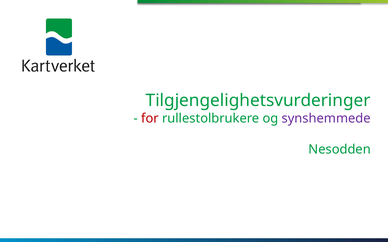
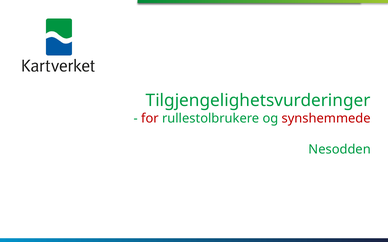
synshemmede colour: purple -> red
